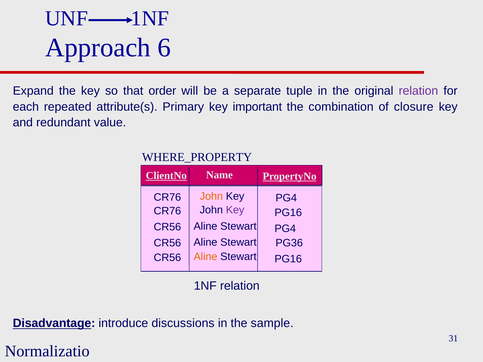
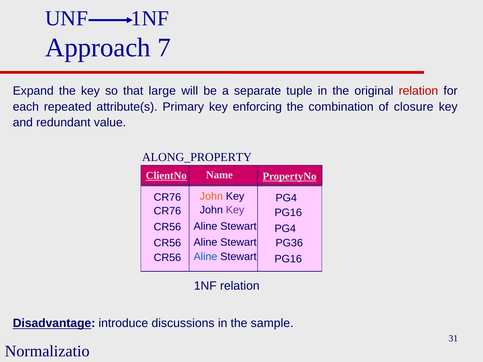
6: 6 -> 7
order: order -> large
relation at (418, 91) colour: purple -> red
important: important -> enforcing
WHERE_PROPERTY: WHERE_PROPERTY -> ALONG_PROPERTY
Aline at (205, 257) colour: orange -> blue
